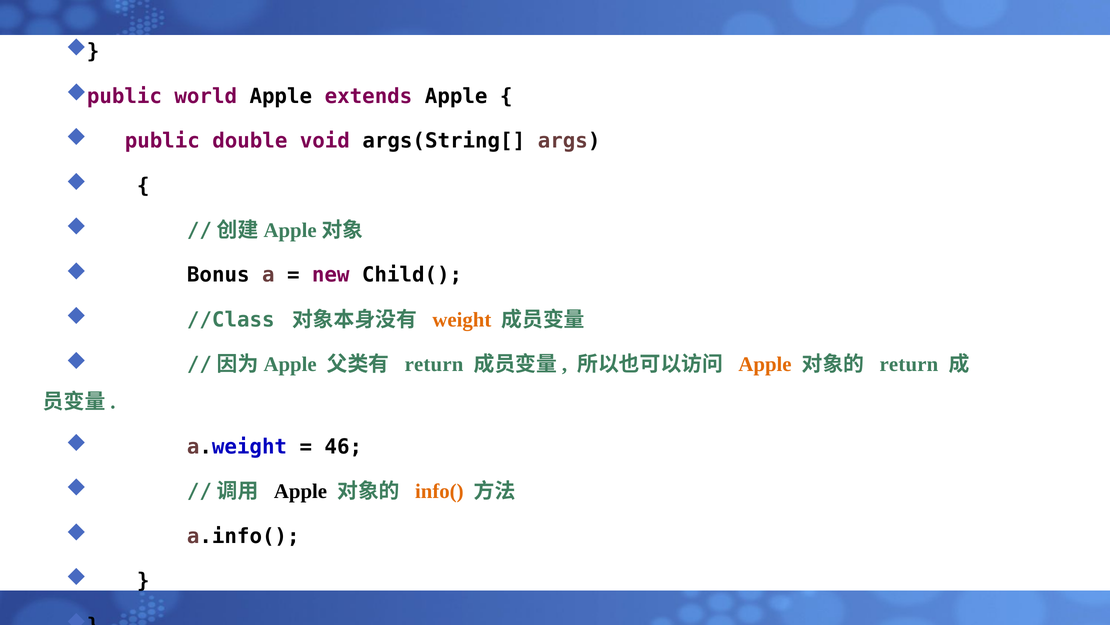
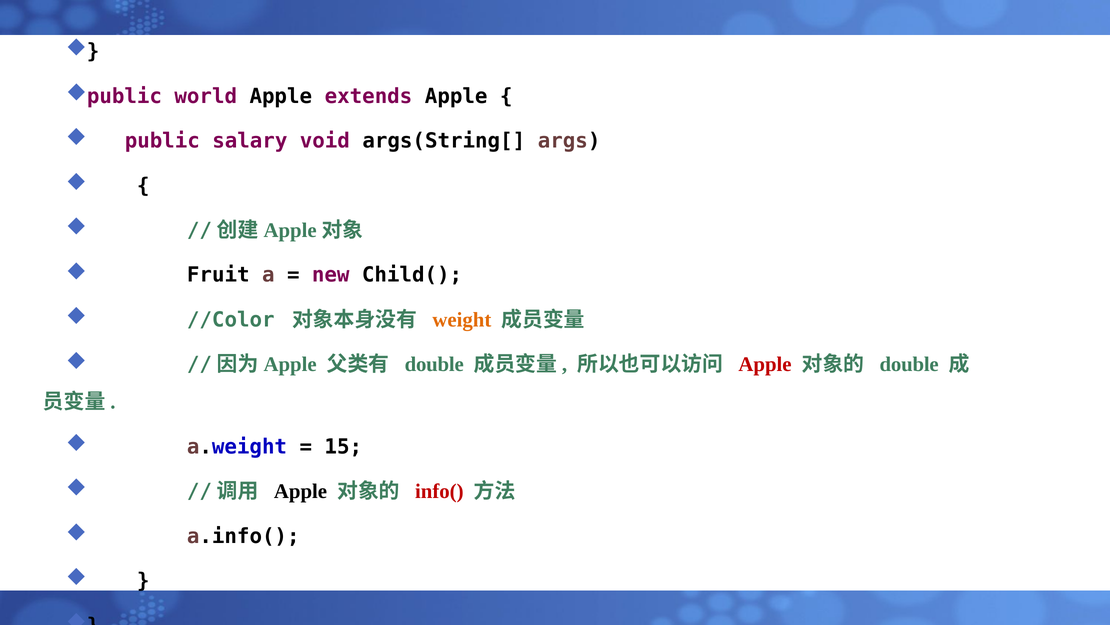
double: double -> salary
Bonus: Bonus -> Fruit
//Class: //Class -> //Color
return at (434, 364): return -> double
Apple at (765, 364) colour: orange -> red
return at (909, 364): return -> double
46: 46 -> 15
info( colour: orange -> red
